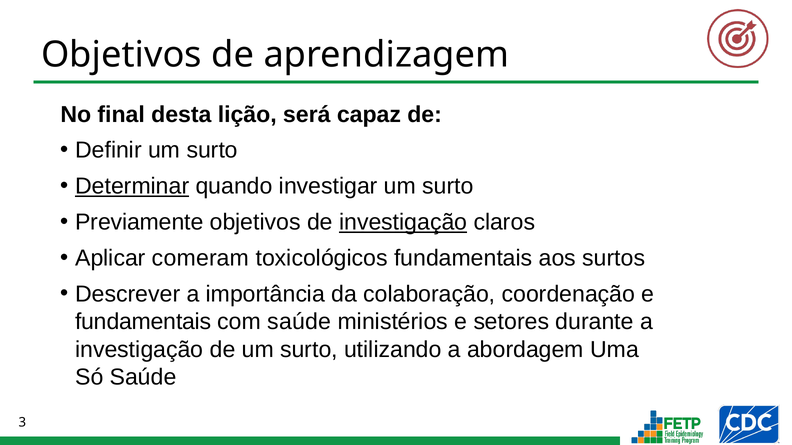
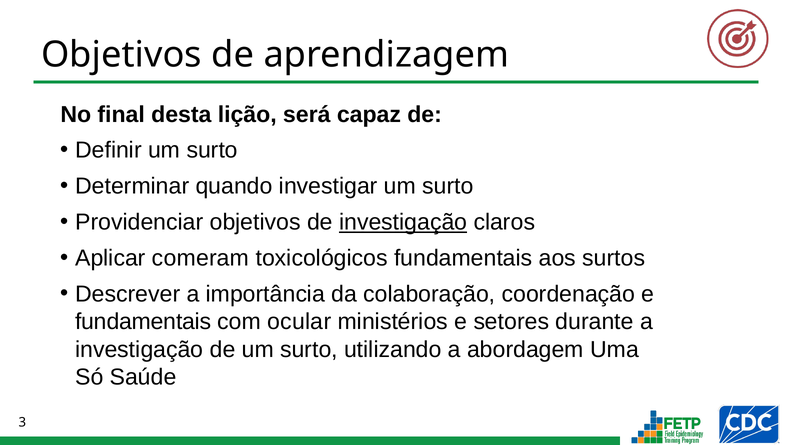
Determinar underline: present -> none
Previamente: Previamente -> Providenciar
com saúde: saúde -> ocular
